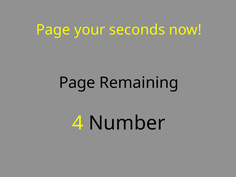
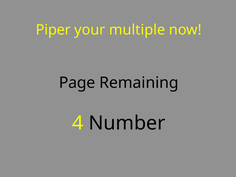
Page at (53, 30): Page -> Piper
seconds: seconds -> multiple
